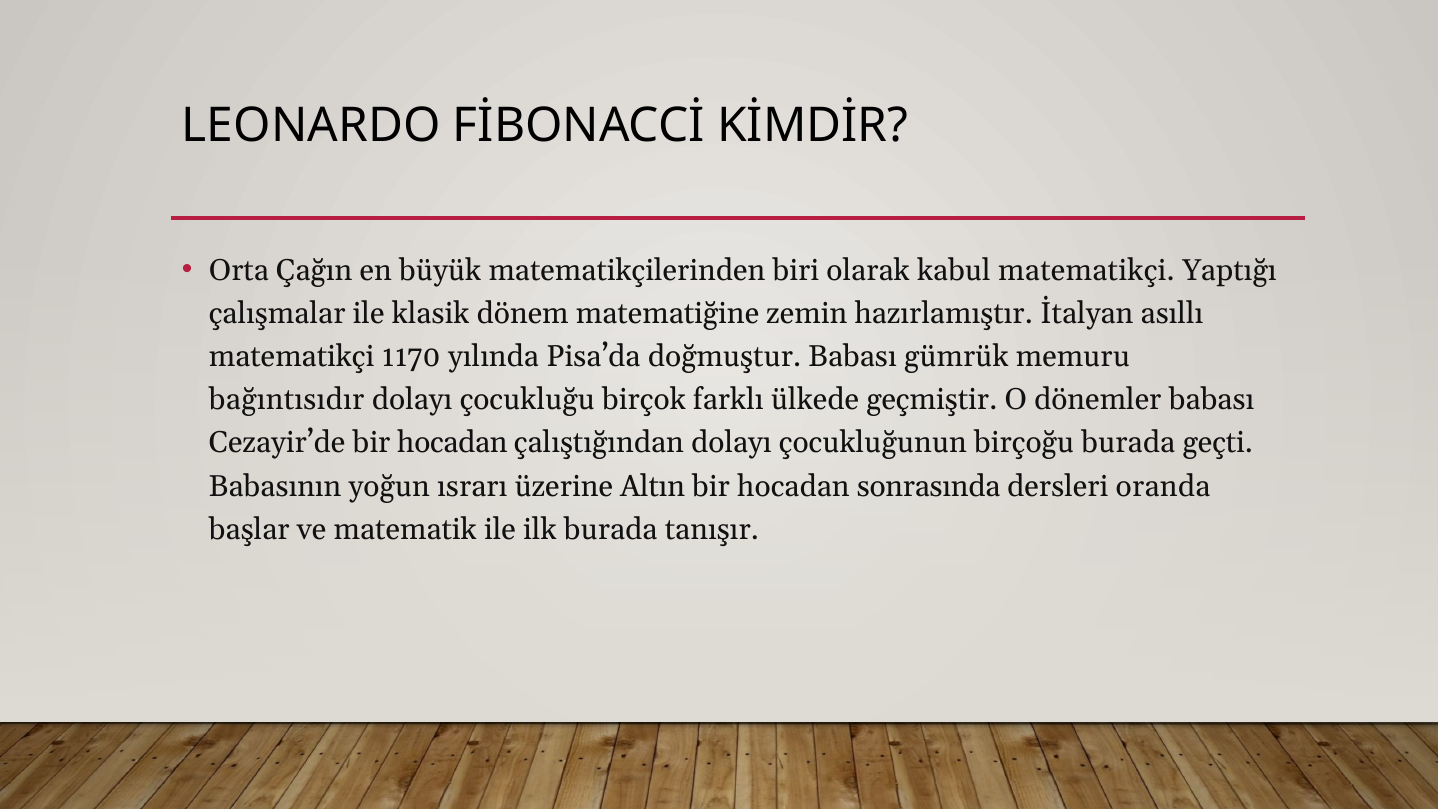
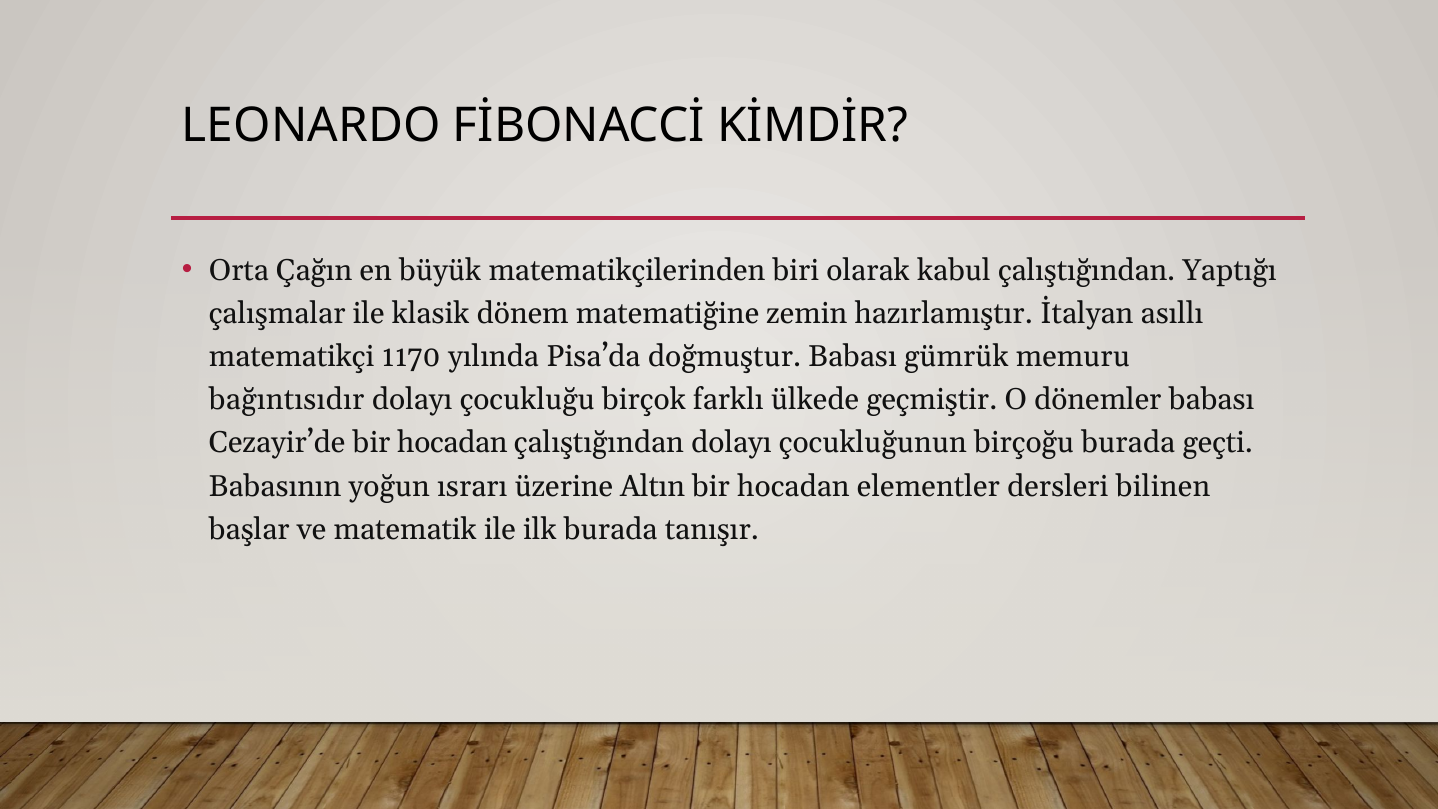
kabul matematikçi: matematikçi -> çalıştığından
sonrasında: sonrasında -> elementler
oranda: oranda -> bilinen
